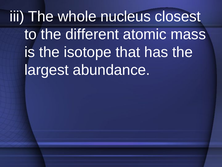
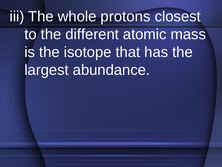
nucleus: nucleus -> protons
